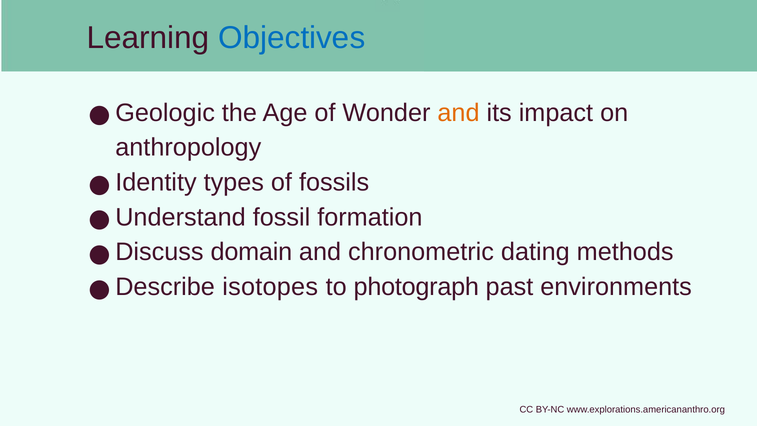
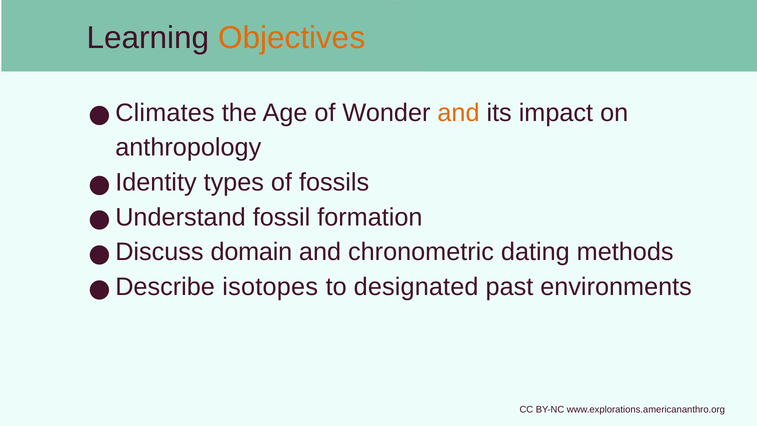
Objectives colour: blue -> orange
Geologic: Geologic -> Climates
photograph: photograph -> designated
